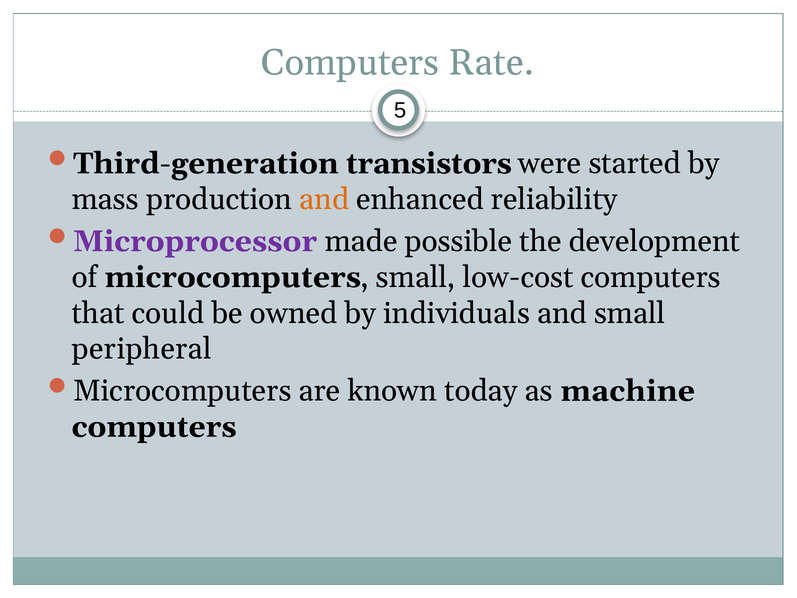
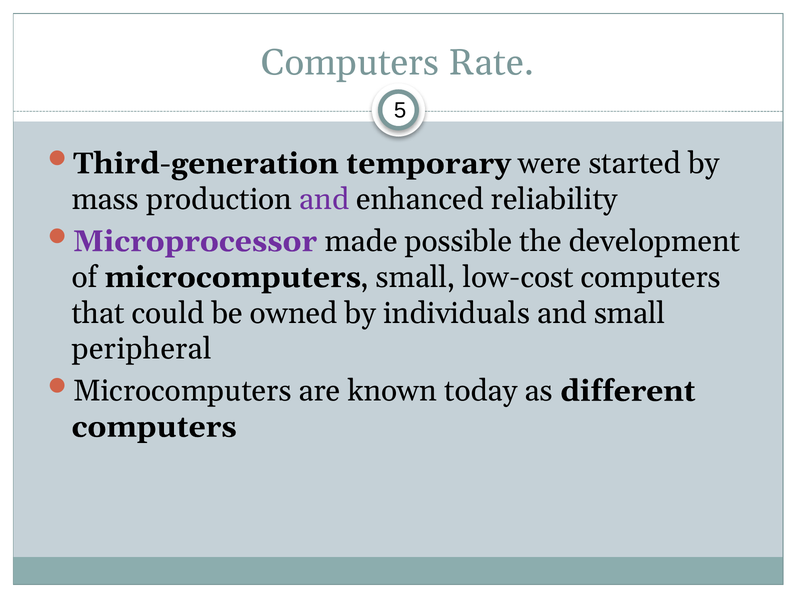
transistors: transistors -> temporary
and at (324, 199) colour: orange -> purple
machine: machine -> different
